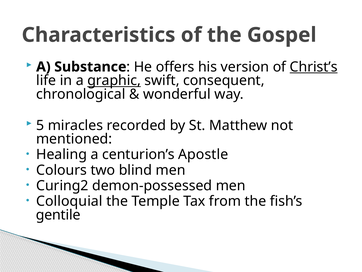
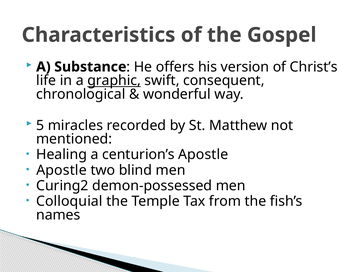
Christ’s underline: present -> none
Colours at (62, 170): Colours -> Apostle
gentile: gentile -> names
